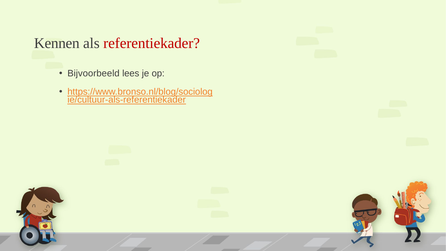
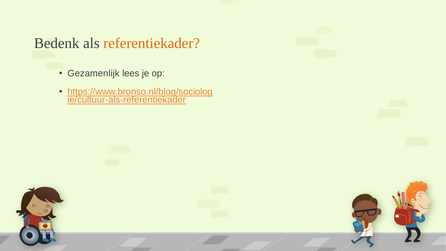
Kennen: Kennen -> Bedenk
referentiekader colour: red -> orange
Bijvoorbeeld: Bijvoorbeeld -> Gezamenlijk
